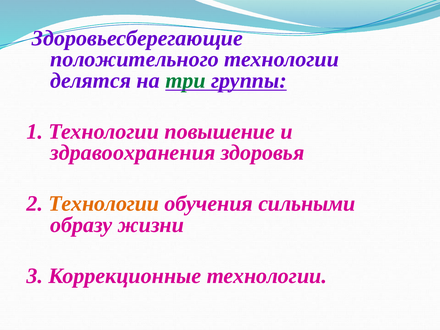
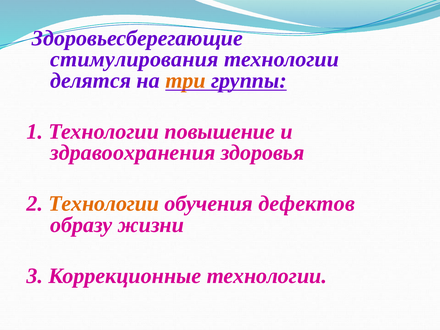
положительного: положительного -> стимулирования
три colour: green -> orange
сильными: сильными -> дефектов
